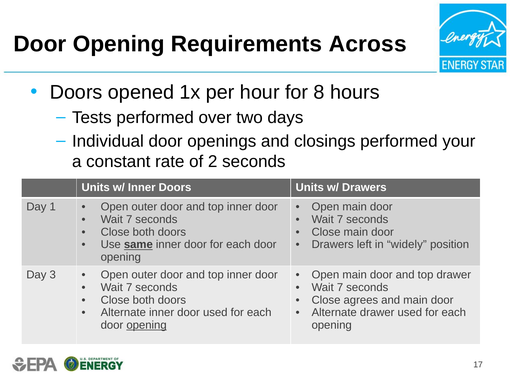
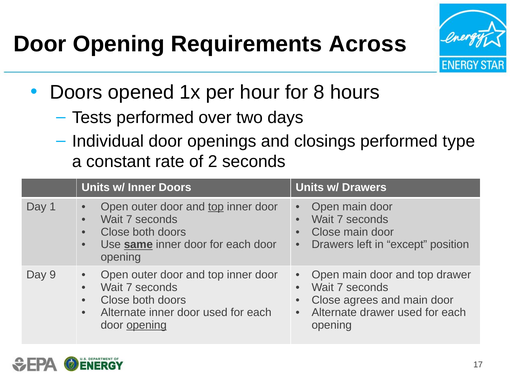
your: your -> type
top at (216, 207) underline: none -> present
widely: widely -> except
3: 3 -> 9
